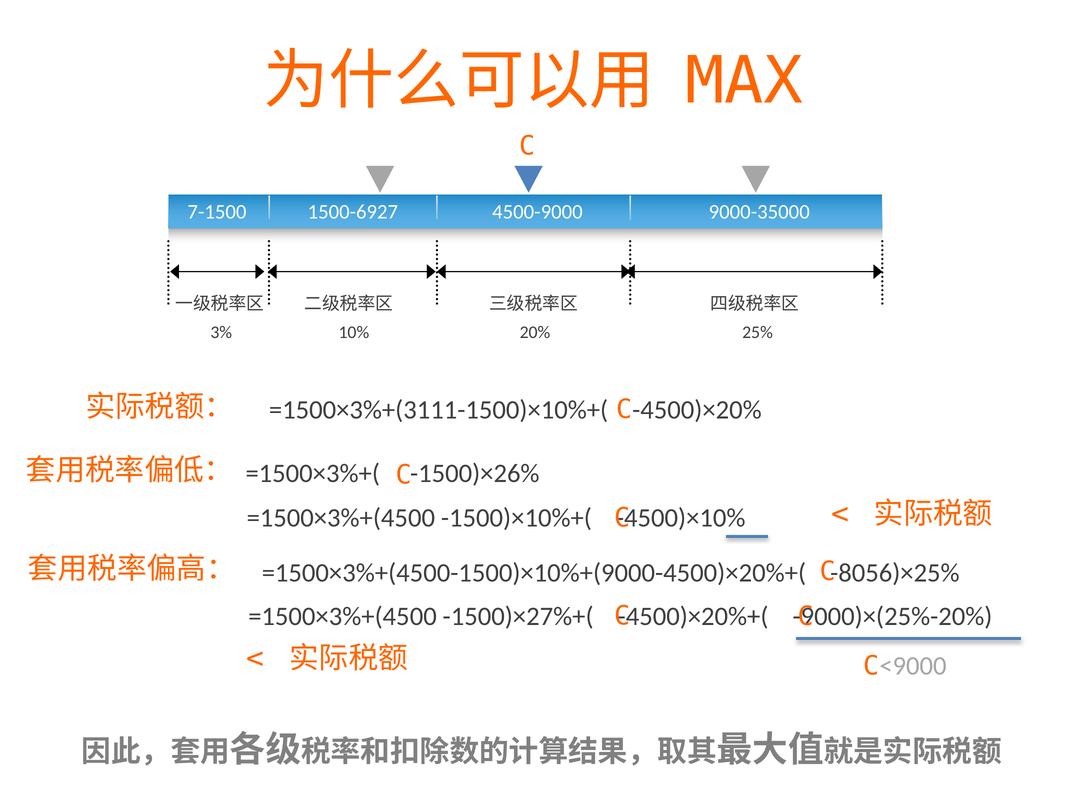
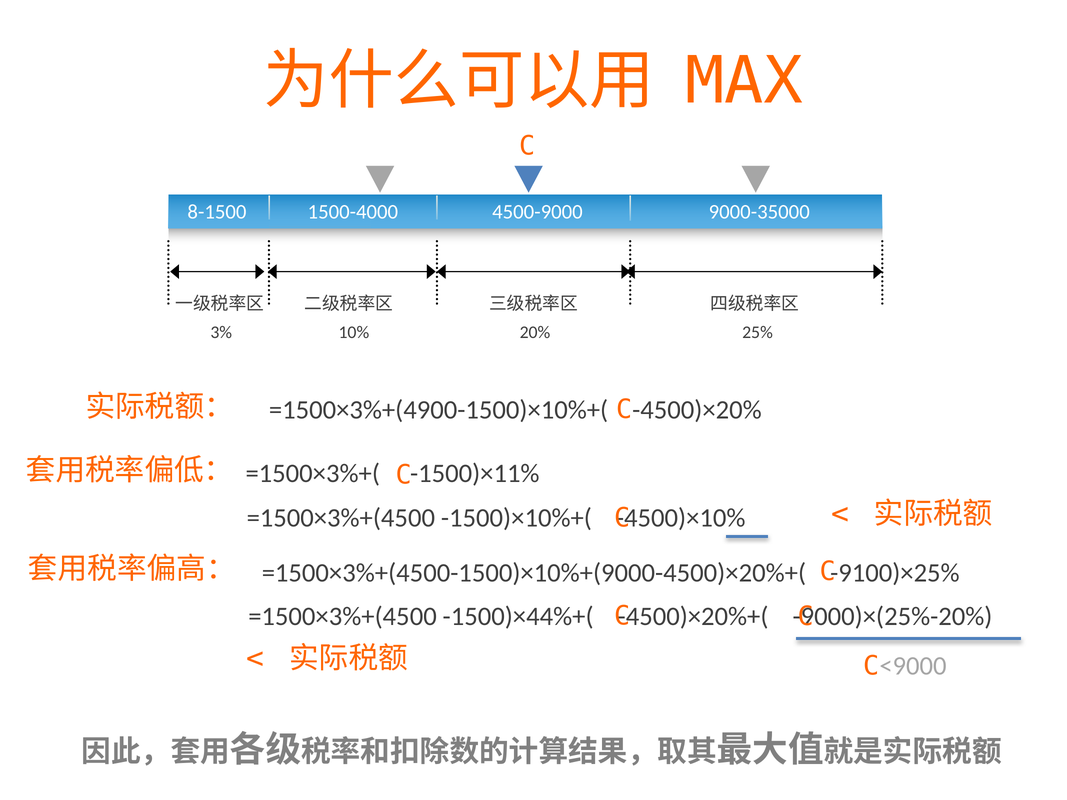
7-1500: 7-1500 -> 8-1500
1500-6927: 1500-6927 -> 1500-4000
=1500×3%+(3111-1500)×10%+(: =1500×3%+(3111-1500)×10%+( -> =1500×3%+(4900-1500)×10%+(
-1500)×26%: -1500)×26% -> -1500)×11%
-8056)×25%: -8056)×25% -> -9100)×25%
-1500)×27%+(: -1500)×27%+( -> -1500)×44%+(
